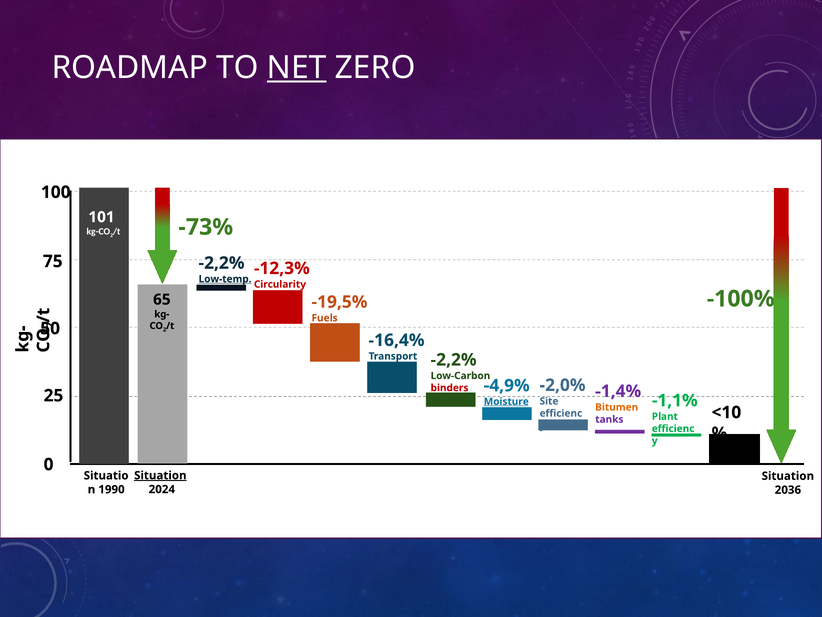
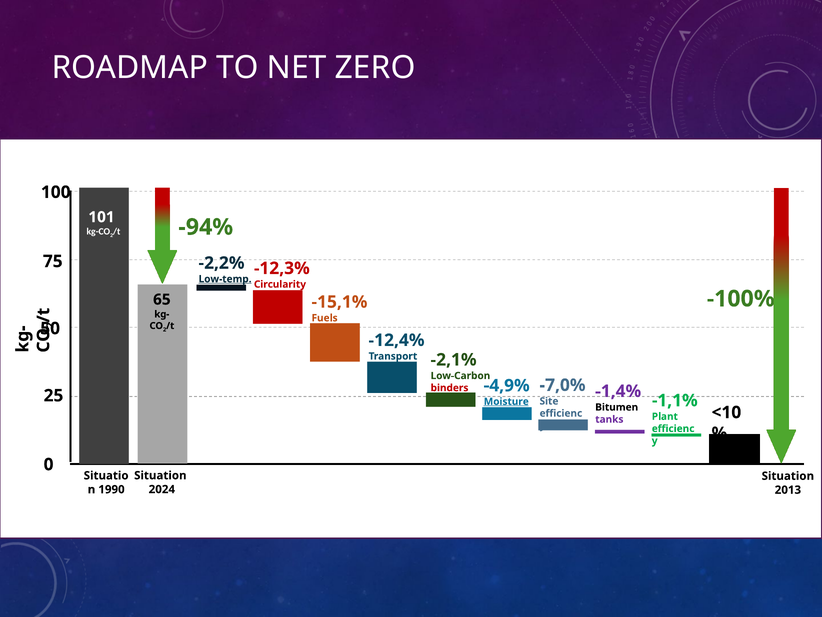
NET underline: present -> none
-73%: -73% -> -94%
-19,5%: -19,5% -> -15,1%
-16,4%: -16,4% -> -12,4%
-2,2% at (454, 359): -2,2% -> -2,1%
-2,0%: -2,0% -> -7,0%
Bitumen colour: orange -> black
Situation at (160, 475) underline: present -> none
2036: 2036 -> 2013
